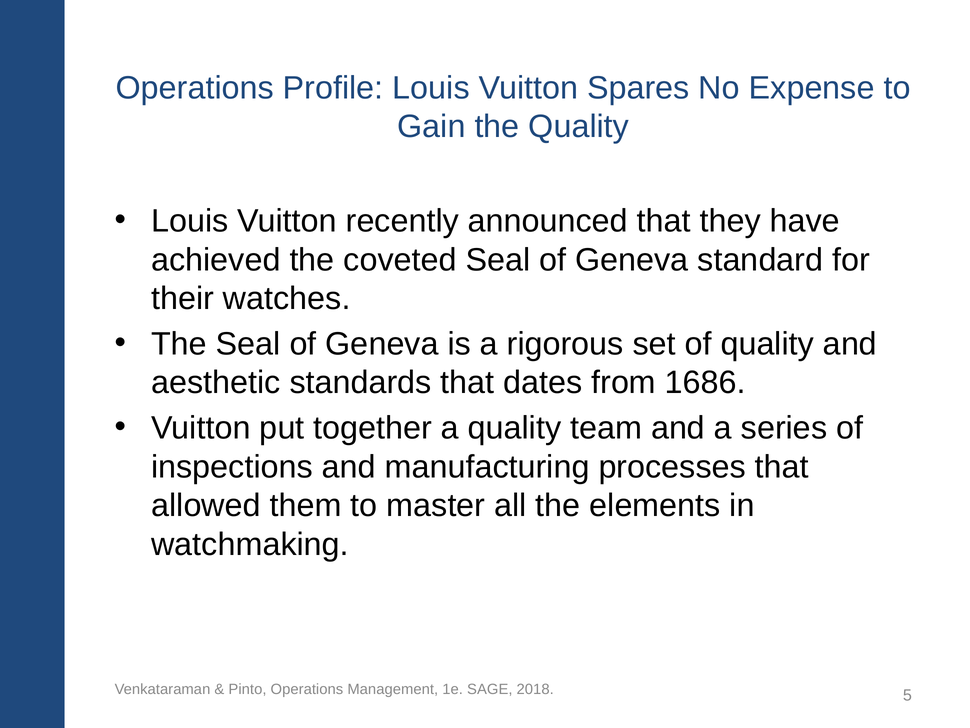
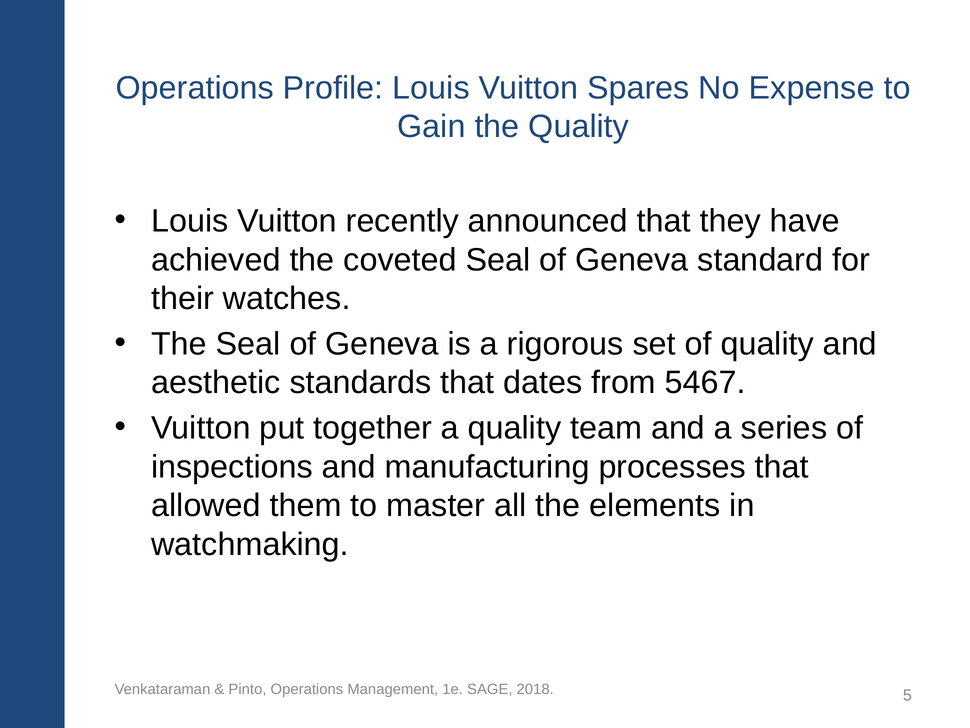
1686: 1686 -> 5467
